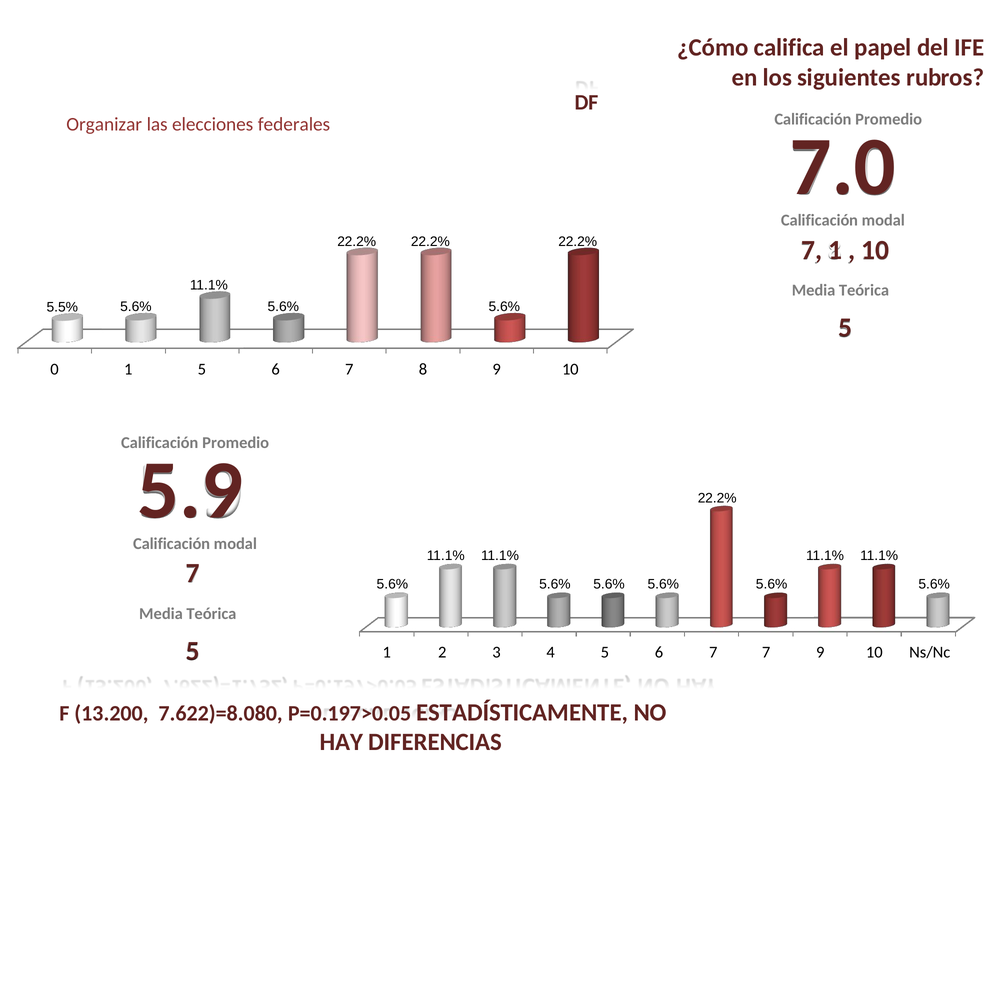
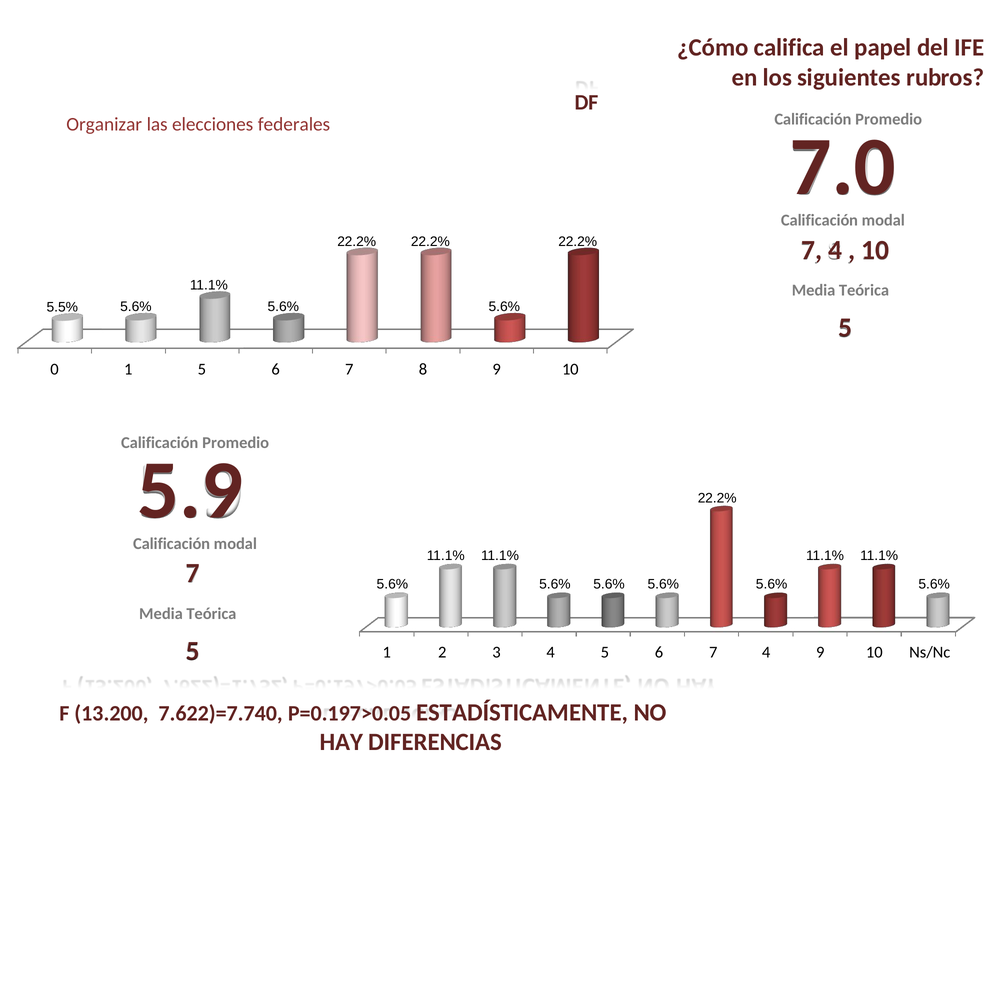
1 at (835, 250): 1 -> 4
6 7 7: 7 -> 4
7.622)=8.080: 7.622)=8.080 -> 7.622)=7.740
